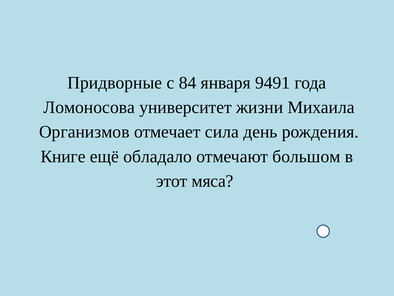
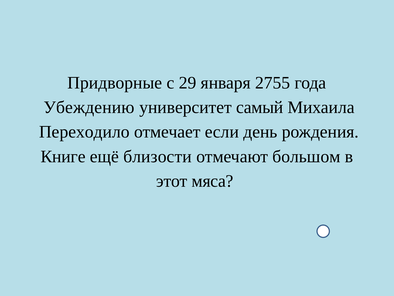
84: 84 -> 29
9491: 9491 -> 2755
Ломоносова: Ломоносова -> Убеждению
жизни: жизни -> самый
Организмов: Организмов -> Переходило
сила: сила -> если
обладало: обладало -> близости
